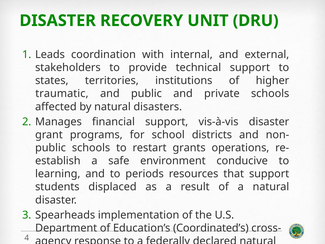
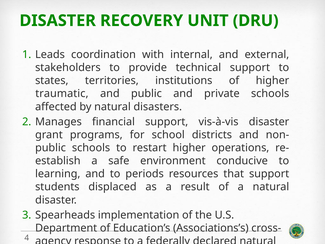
restart grants: grants -> higher
Coordinated’s: Coordinated’s -> Associations’s
